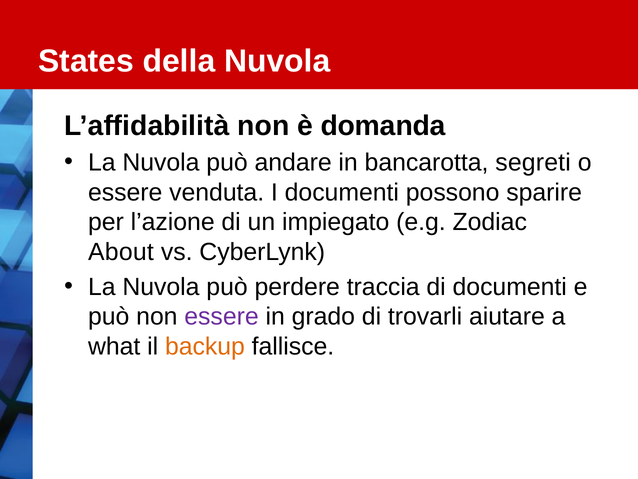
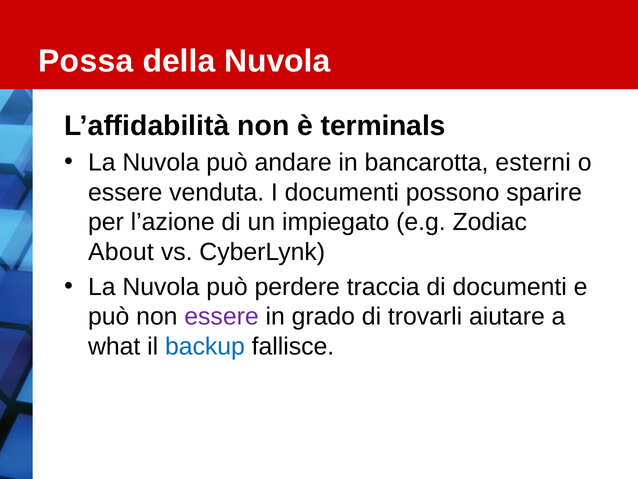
States: States -> Possa
domanda: domanda -> terminals
segreti: segreti -> esterni
backup colour: orange -> blue
